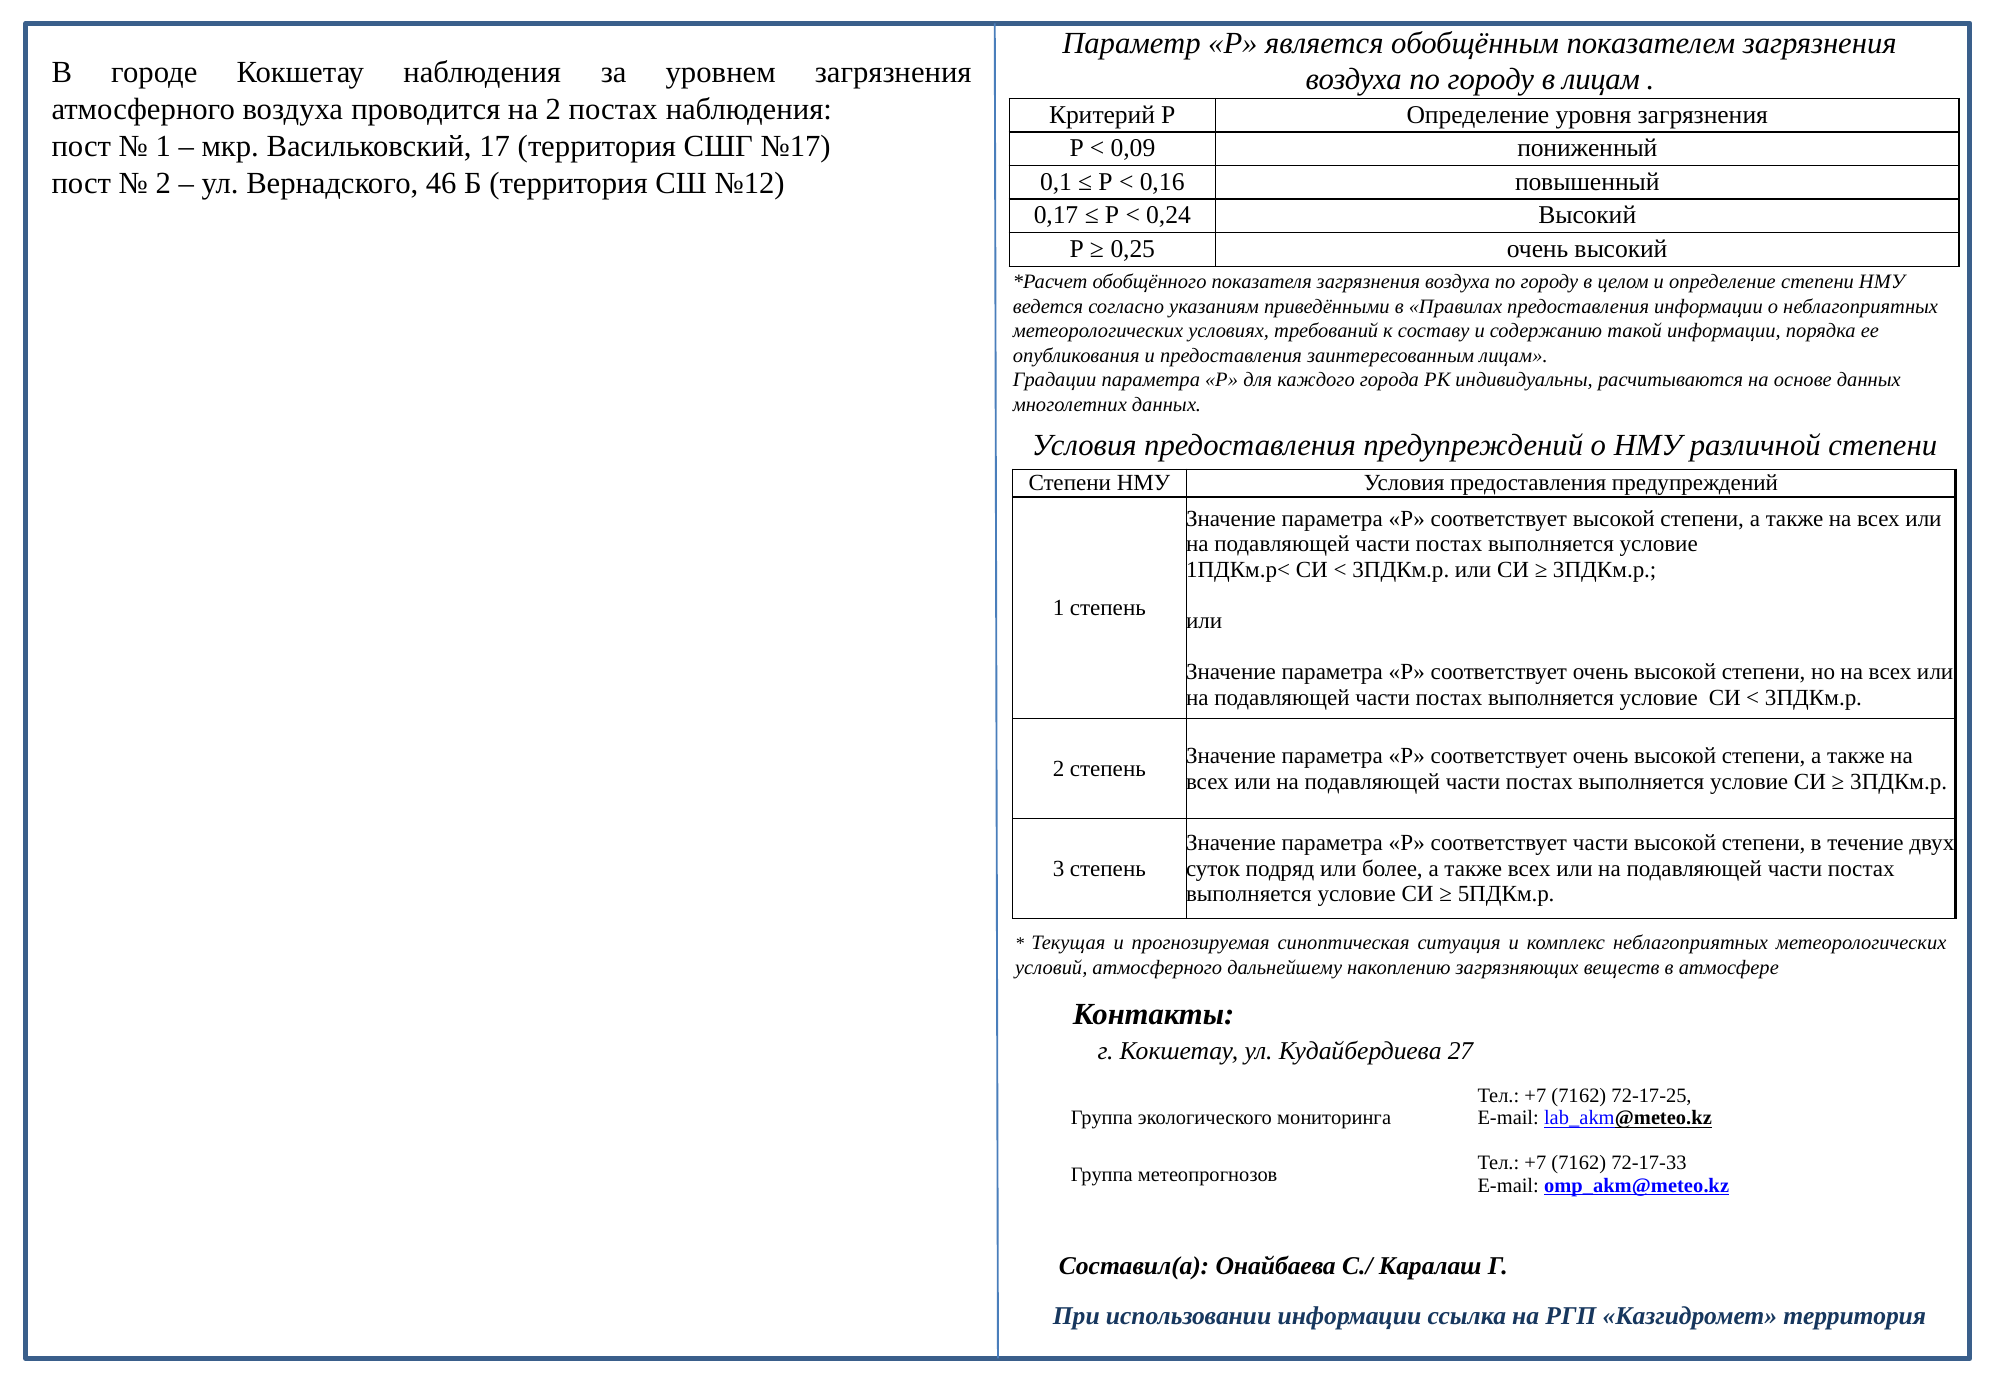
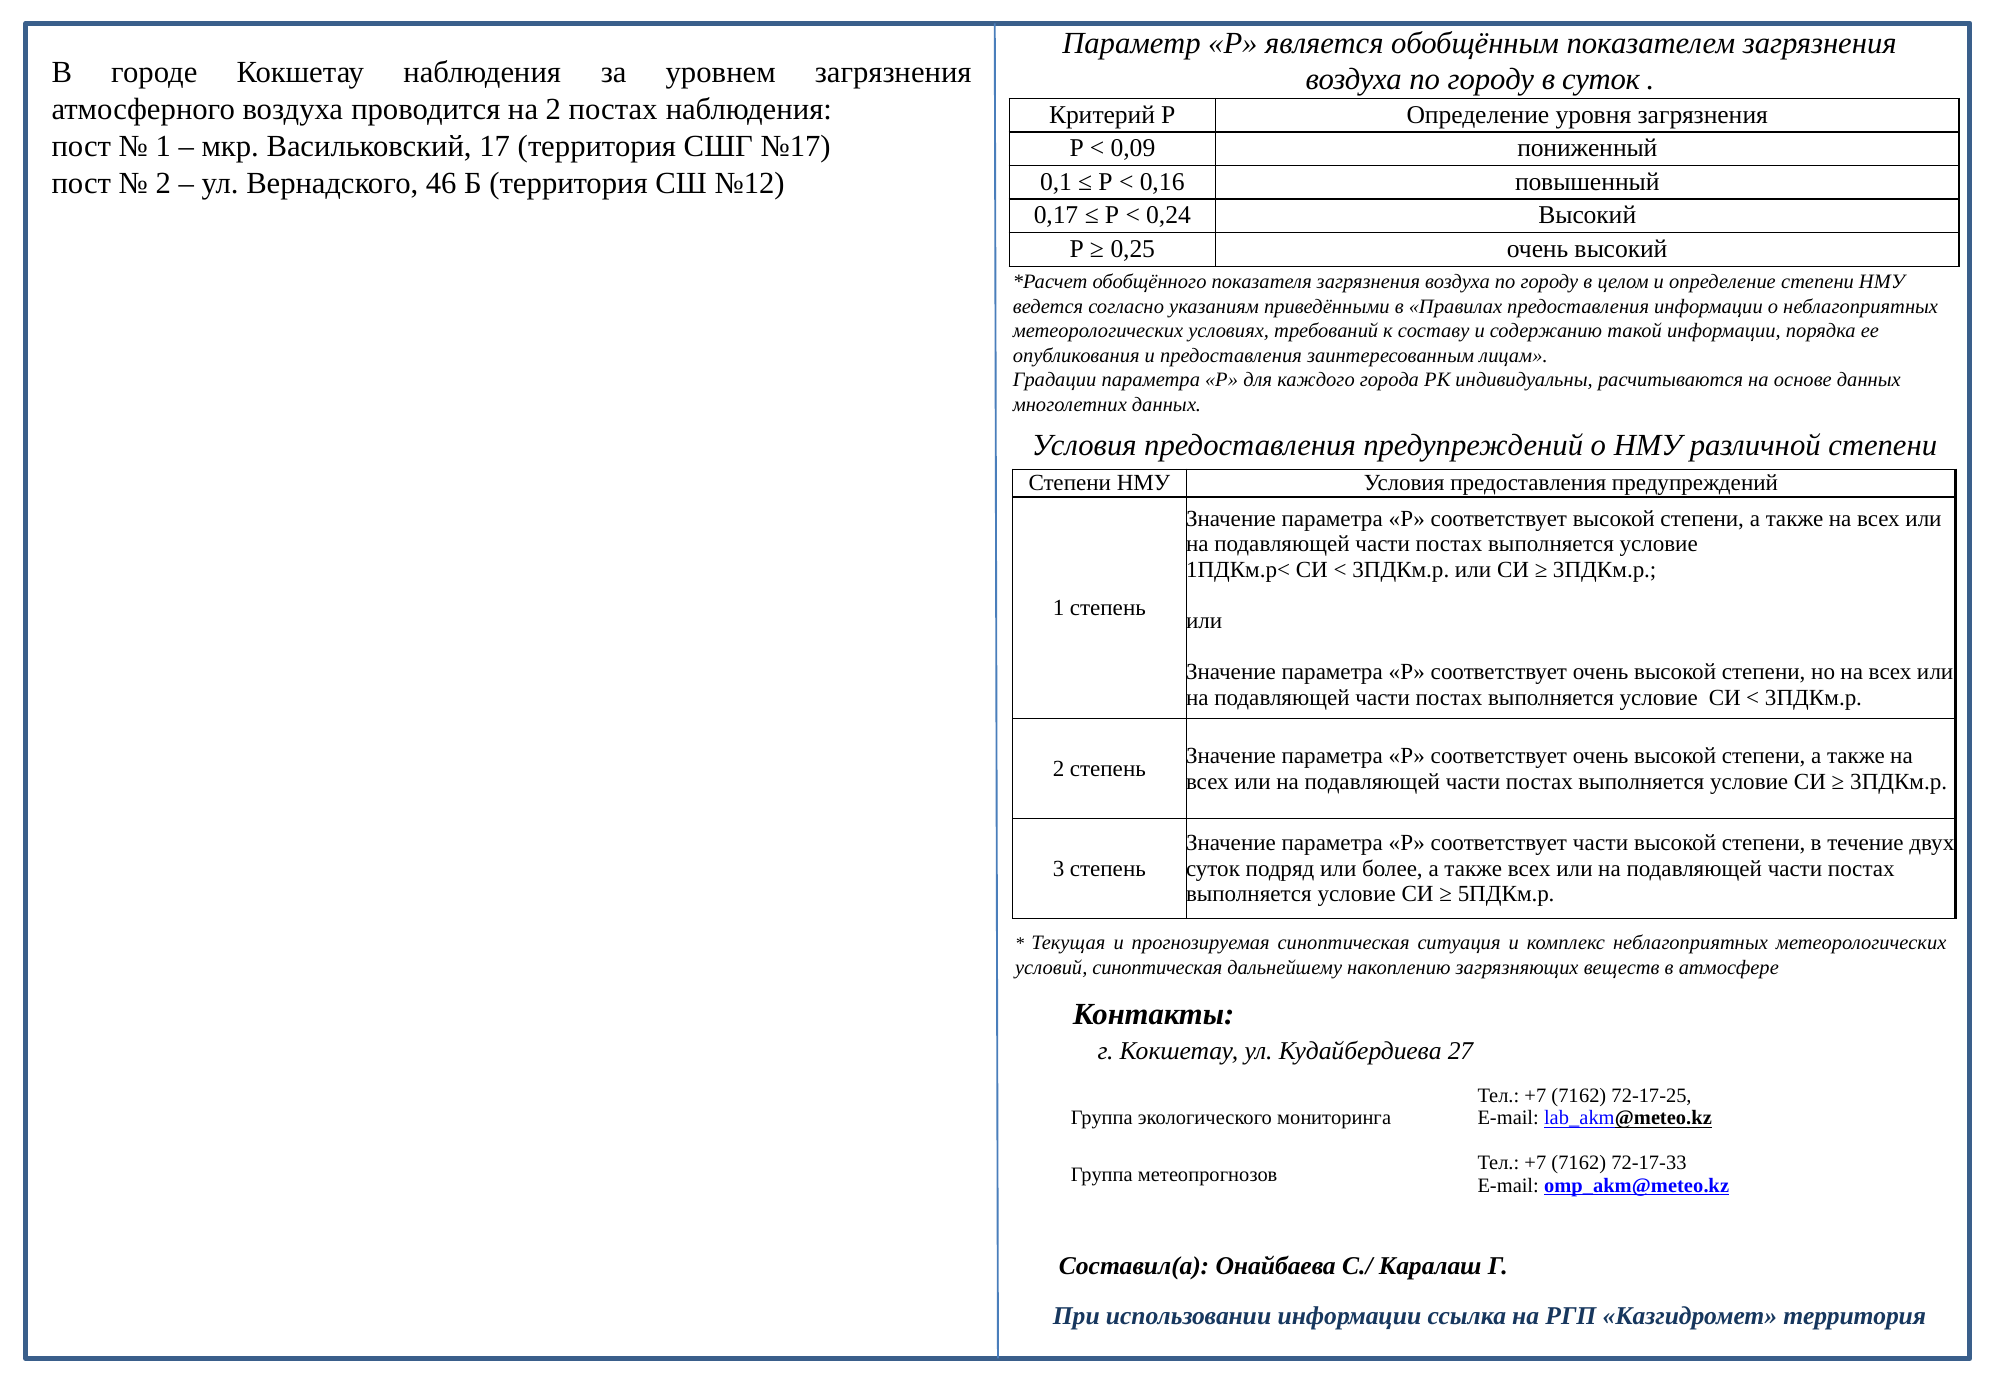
в лицам: лицам -> суток
условий атмосферного: атмосферного -> синоптическая
